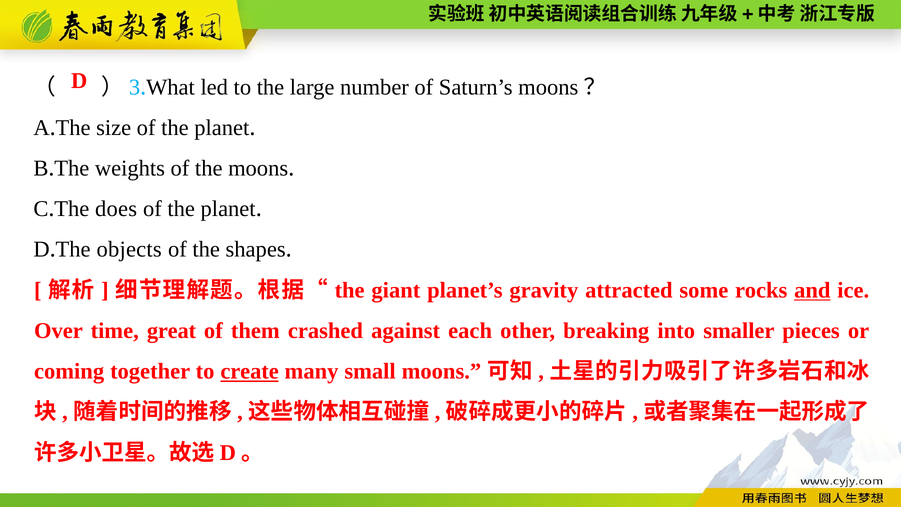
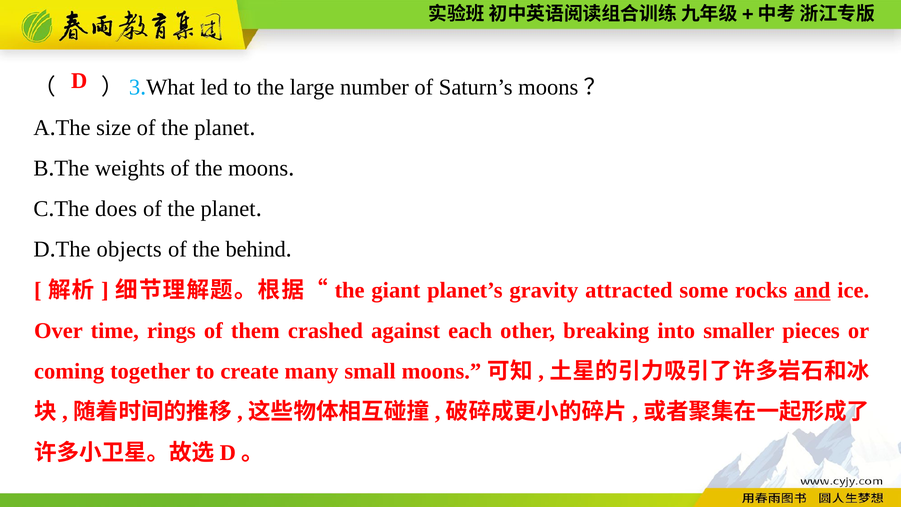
shapes: shapes -> behind
great: great -> rings
create underline: present -> none
